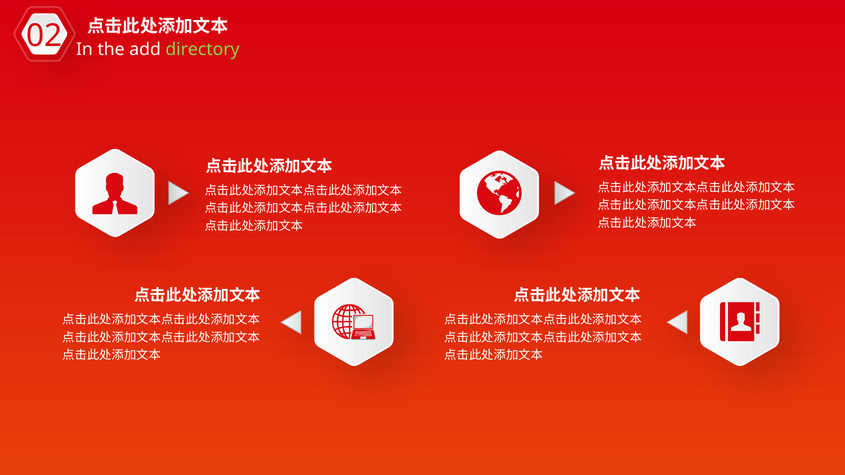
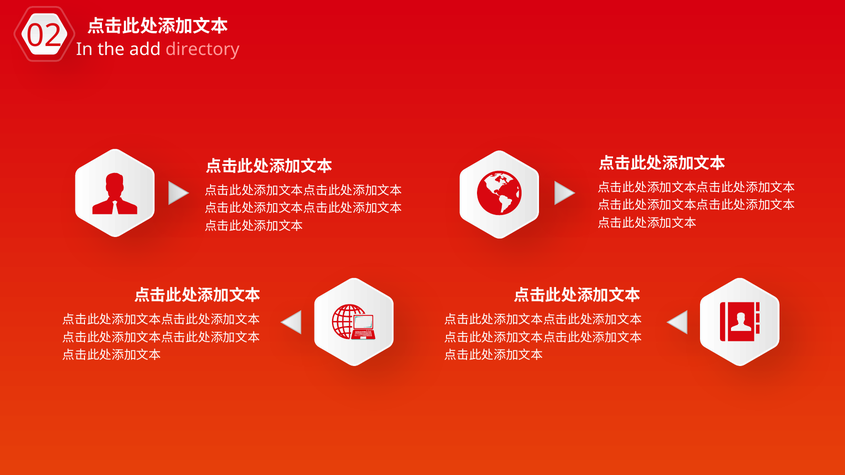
directory colour: light green -> pink
